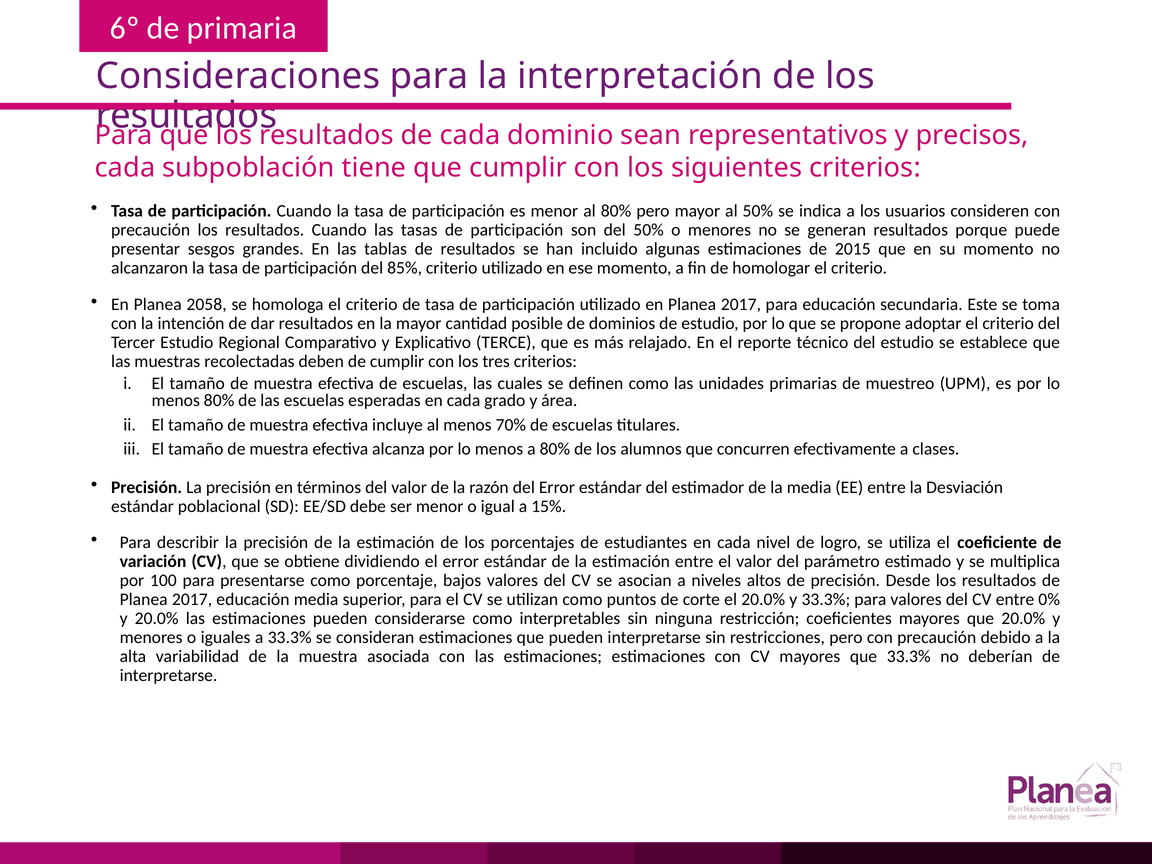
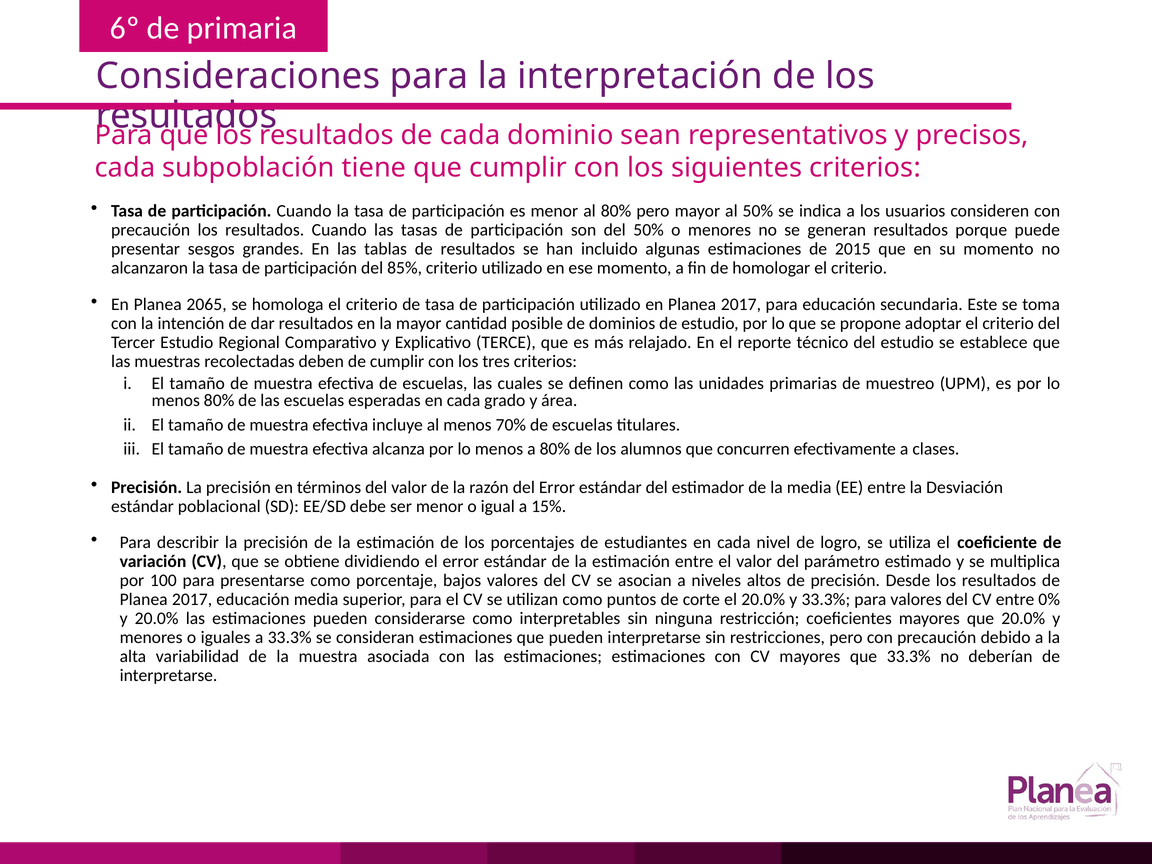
2058: 2058 -> 2065
